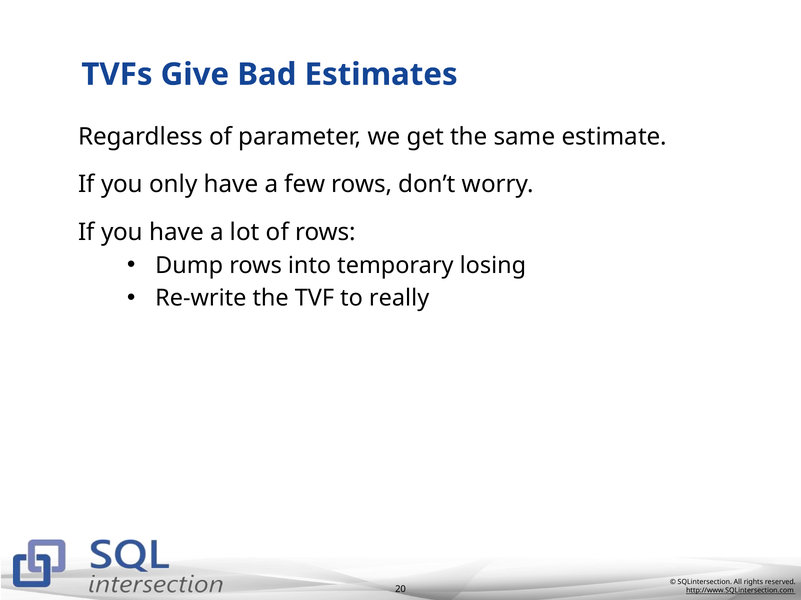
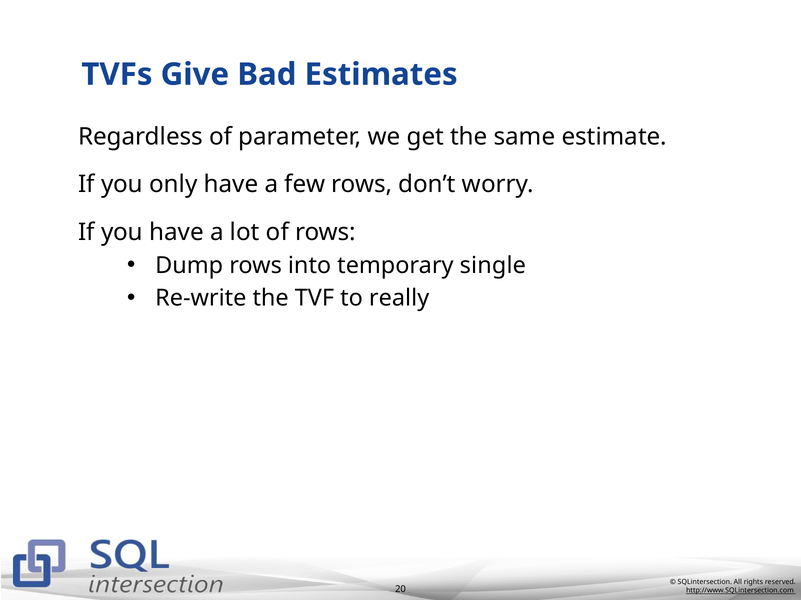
losing: losing -> single
